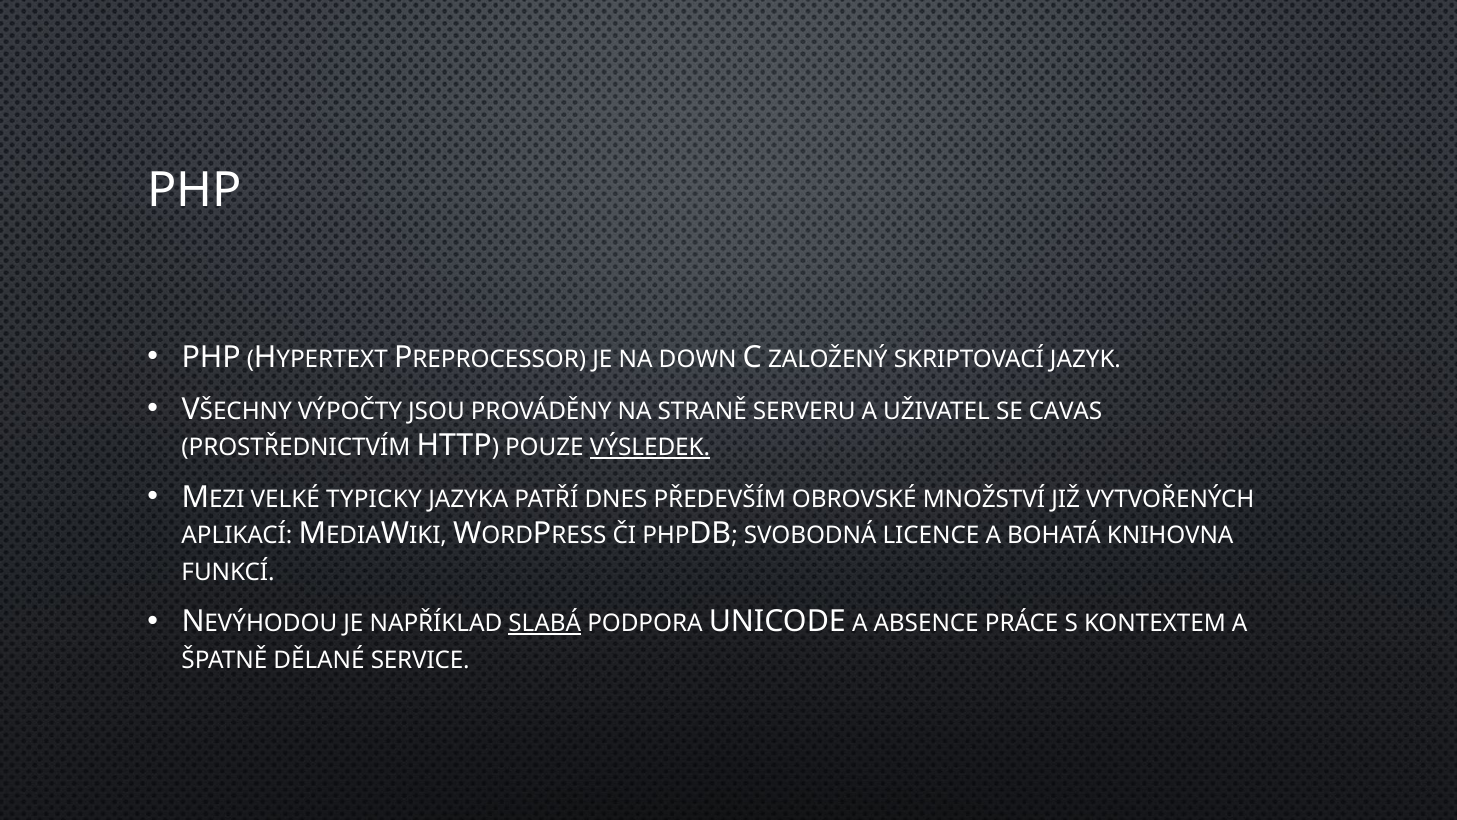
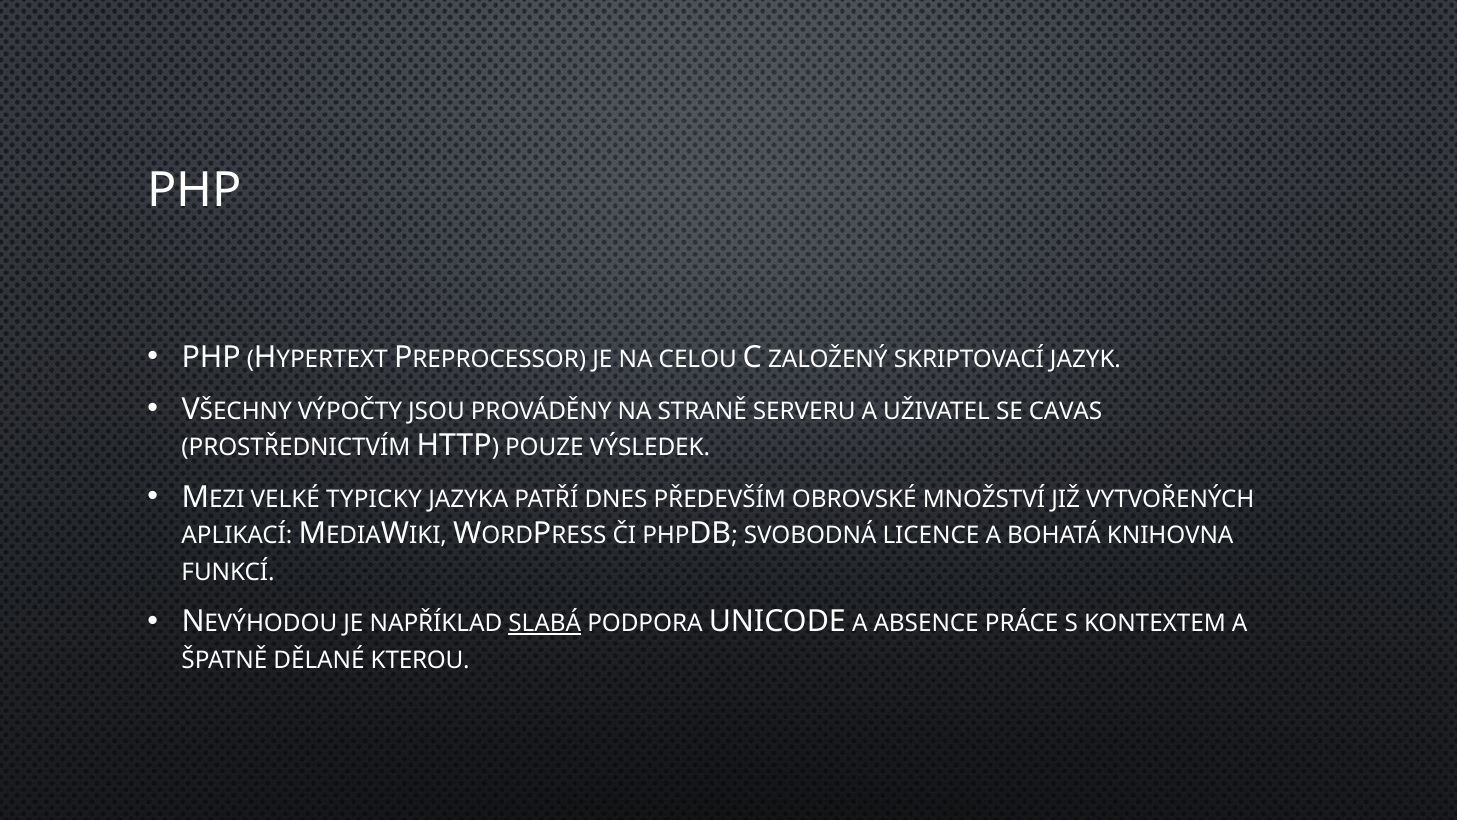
DOWN: DOWN -> CELOU
VÝSLEDEK underline: present -> none
SERVICE: SERVICE -> KTEROU
